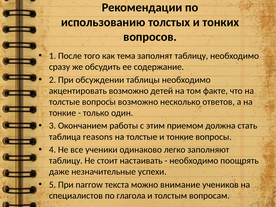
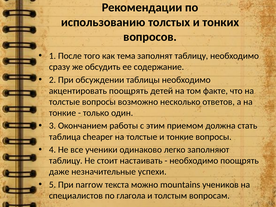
акцентировать возможно: возможно -> поощрять
reasons: reasons -> cheaper
внимание: внимание -> mountains
